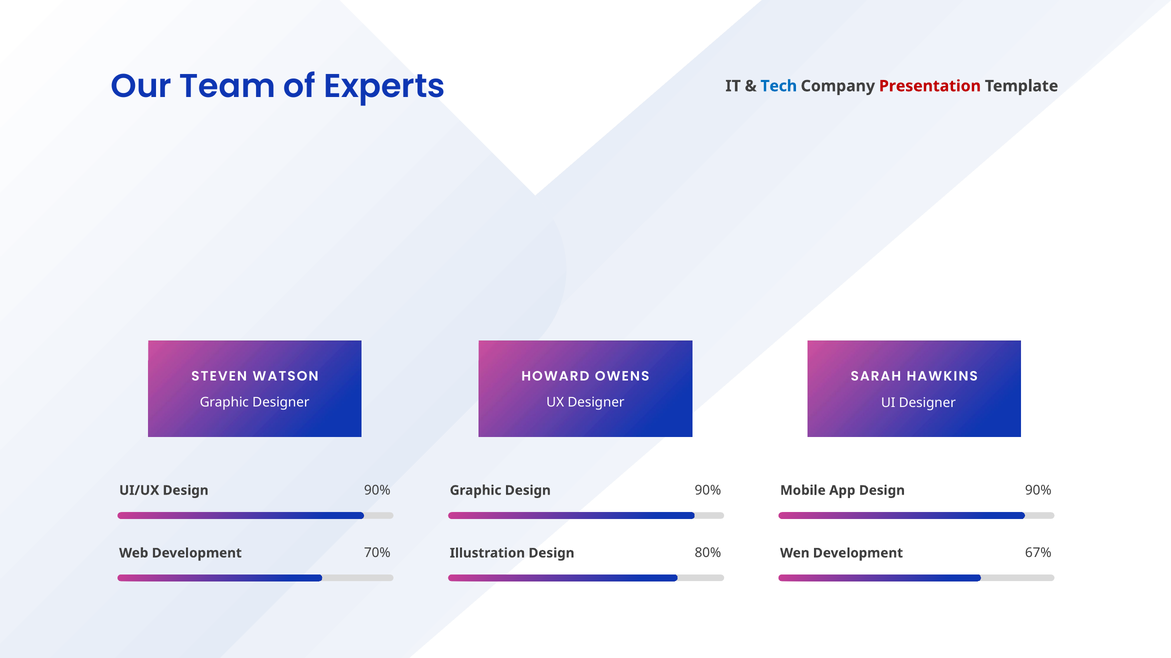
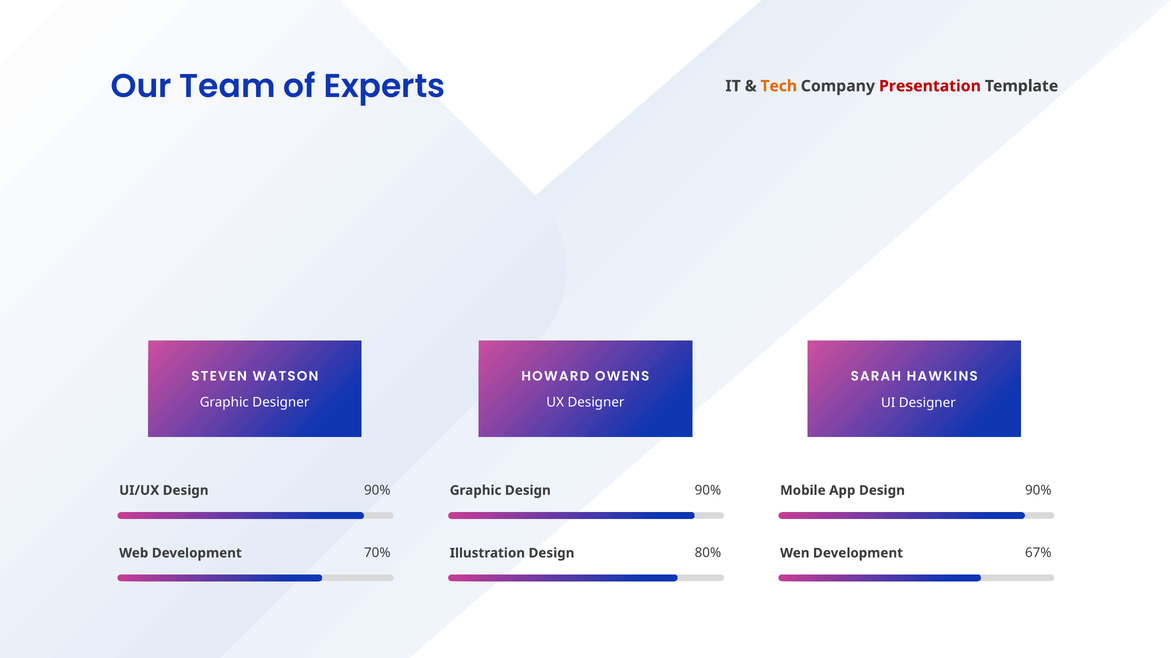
Tech colour: blue -> orange
